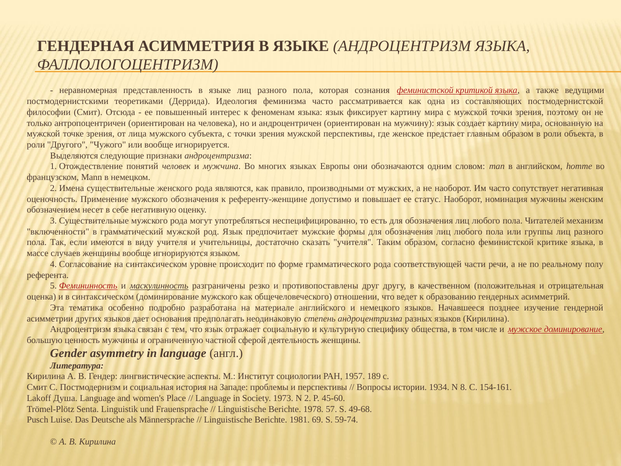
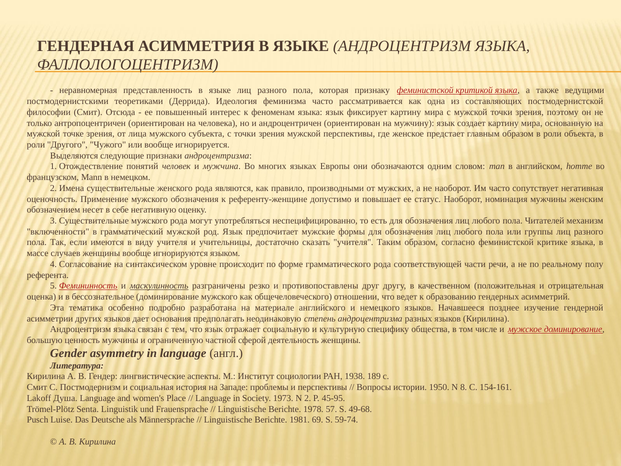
сознания: сознания -> признаку
в синтаксическом: синтаксическом -> бессознательное
1957: 1957 -> 1938
1934: 1934 -> 1950
45-60: 45-60 -> 45-95
